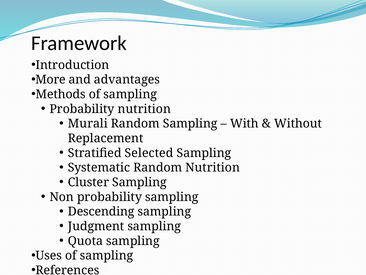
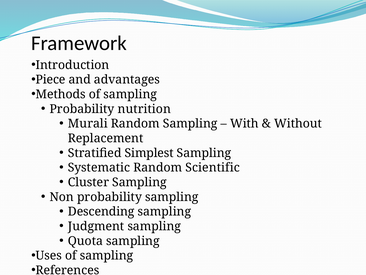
More: More -> Piece
Selected: Selected -> Simplest
Random Nutrition: Nutrition -> Scientific
